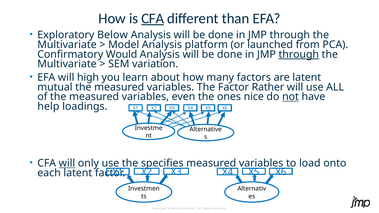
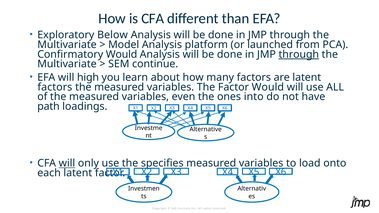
CFA at (153, 18) underline: present -> none
variation: variation -> continue
mutual at (55, 87): mutual -> factors
Factor Rather: Rather -> Would
nice: nice -> into
not underline: present -> none
help: help -> path
